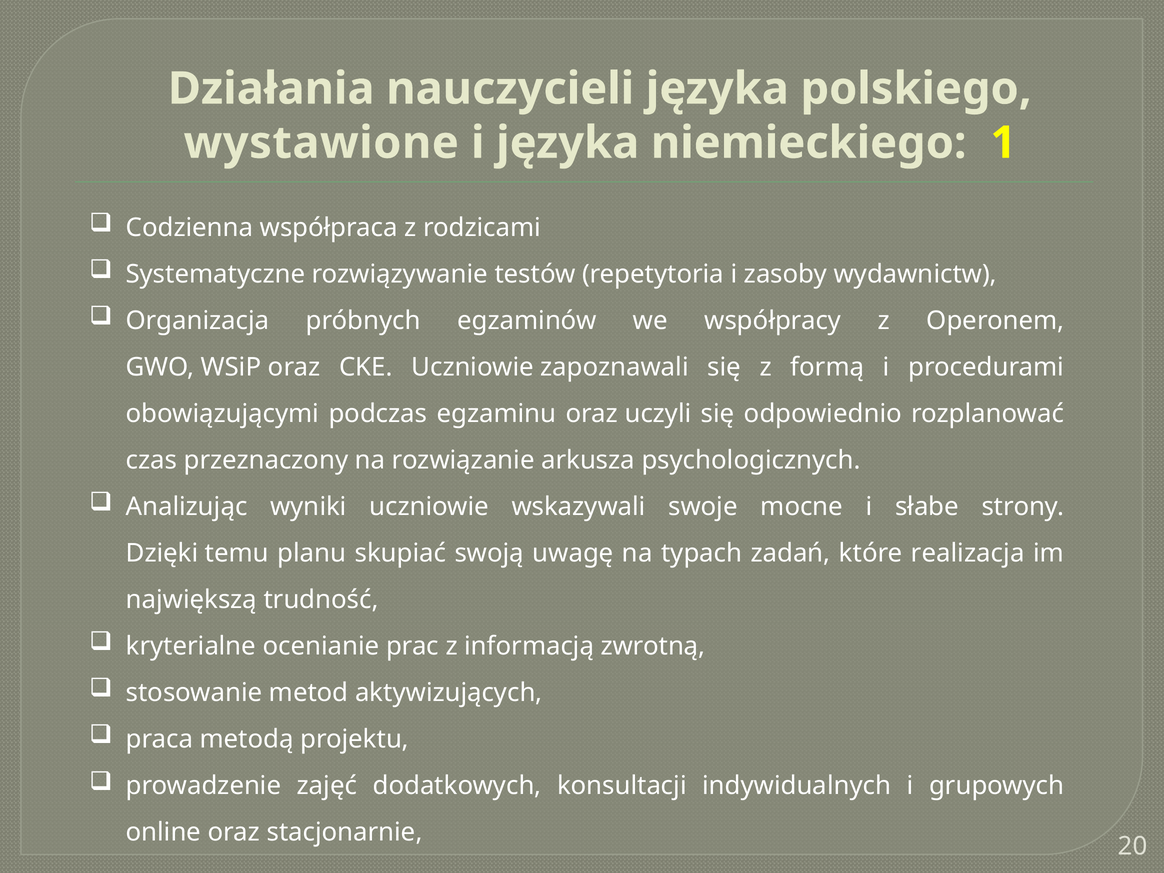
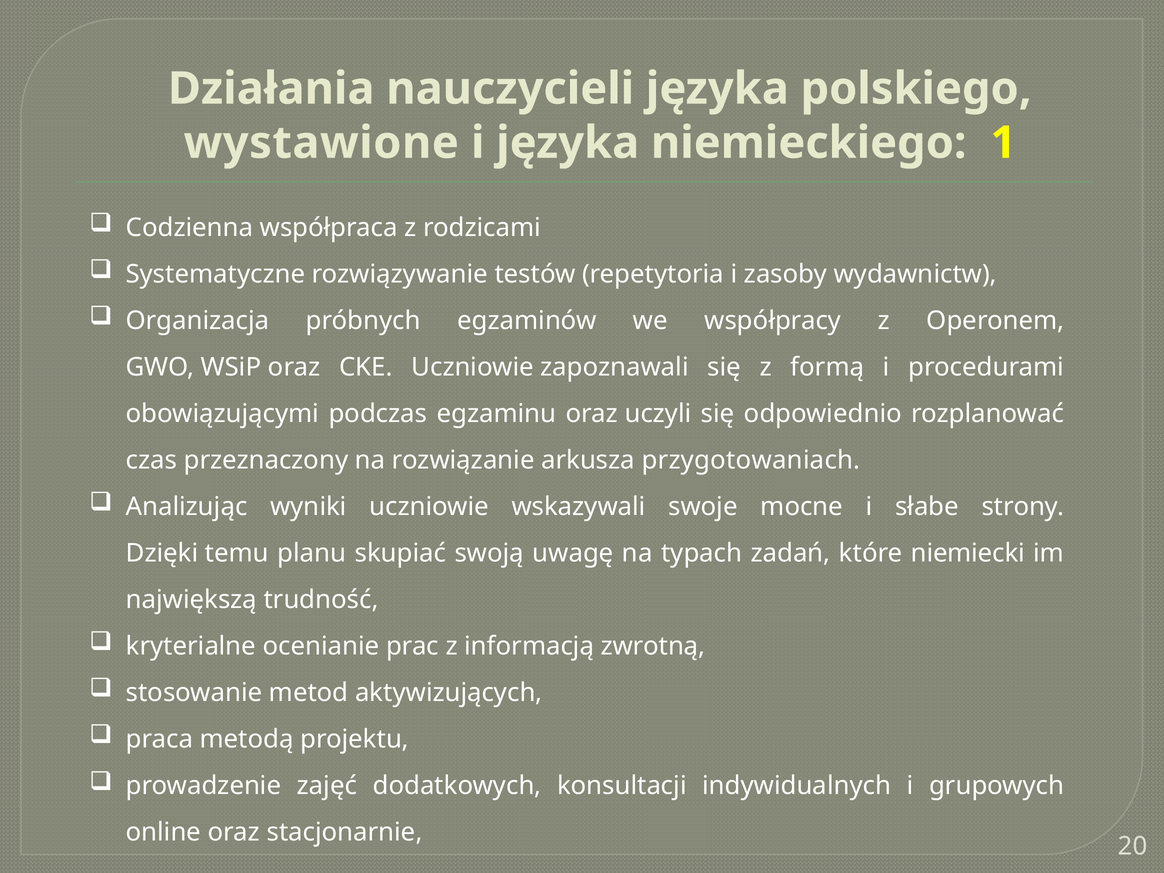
psychologicznych: psychologicznych -> przygotowaniach
realizacja: realizacja -> niemiecki
